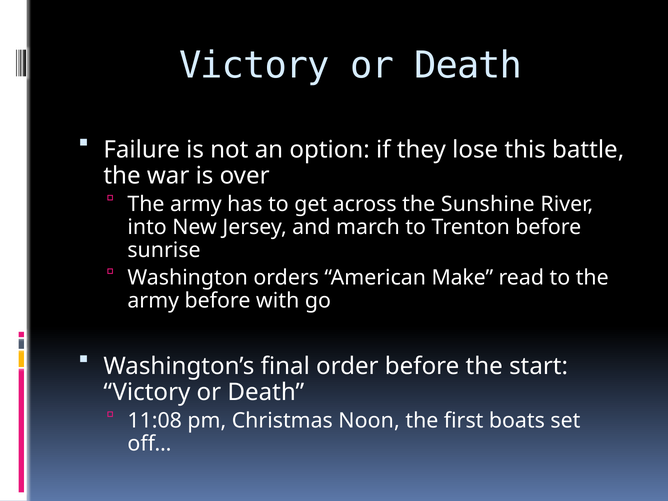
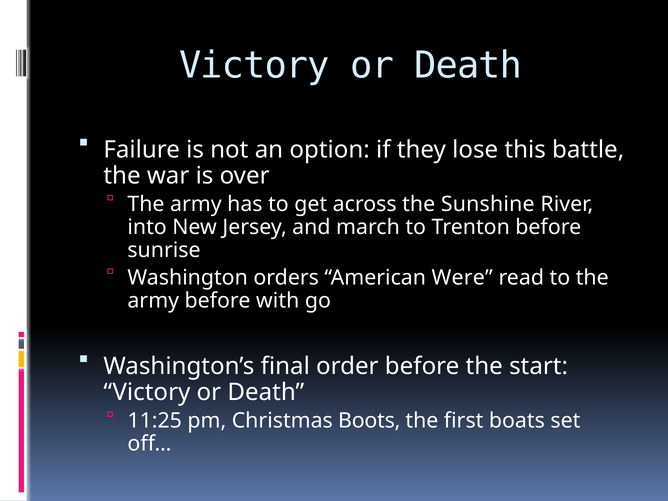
Make: Make -> Were
11:08: 11:08 -> 11:25
Noon: Noon -> Boots
